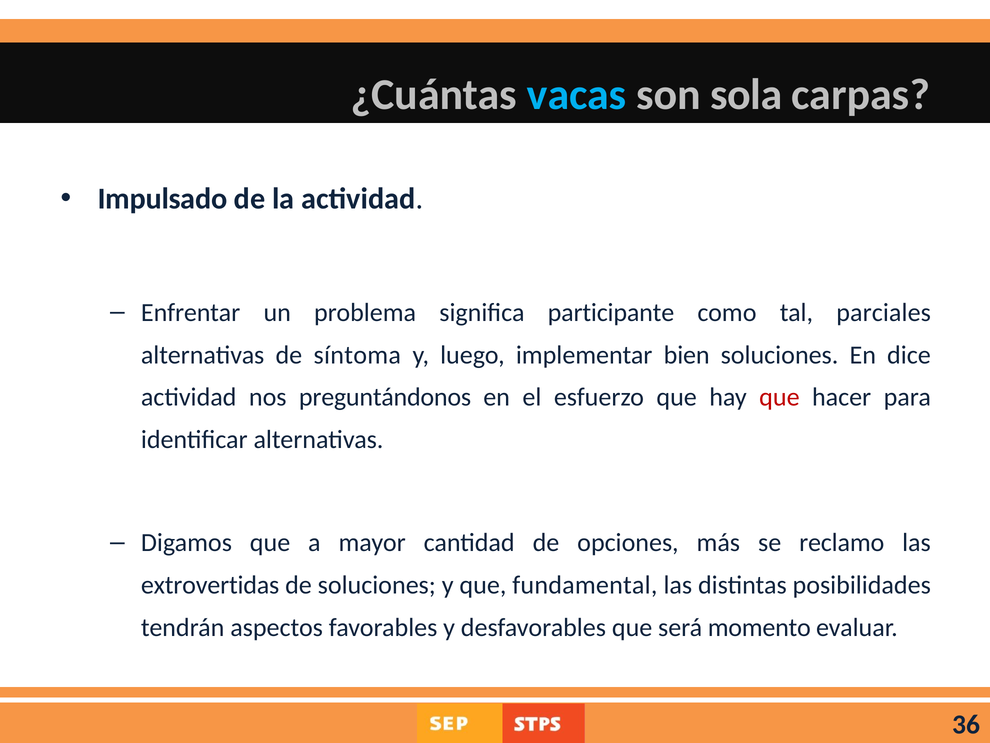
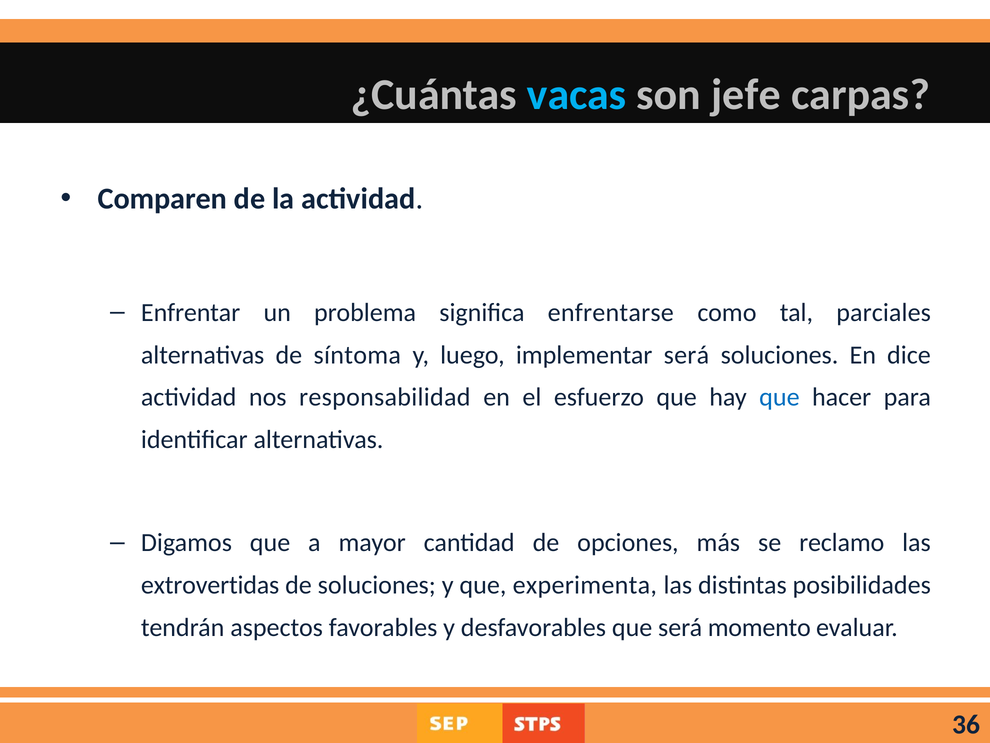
sola: sola -> jefe
Impulsado: Impulsado -> Comparen
participante: participante -> enfrentarse
implementar bien: bien -> será
preguntándonos: preguntándonos -> responsabilidad
que at (779, 397) colour: red -> blue
fundamental: fundamental -> experimenta
